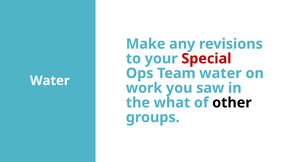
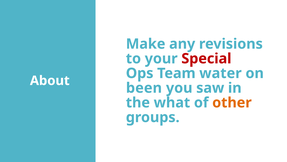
Water at (50, 80): Water -> About
work: work -> been
other colour: black -> orange
